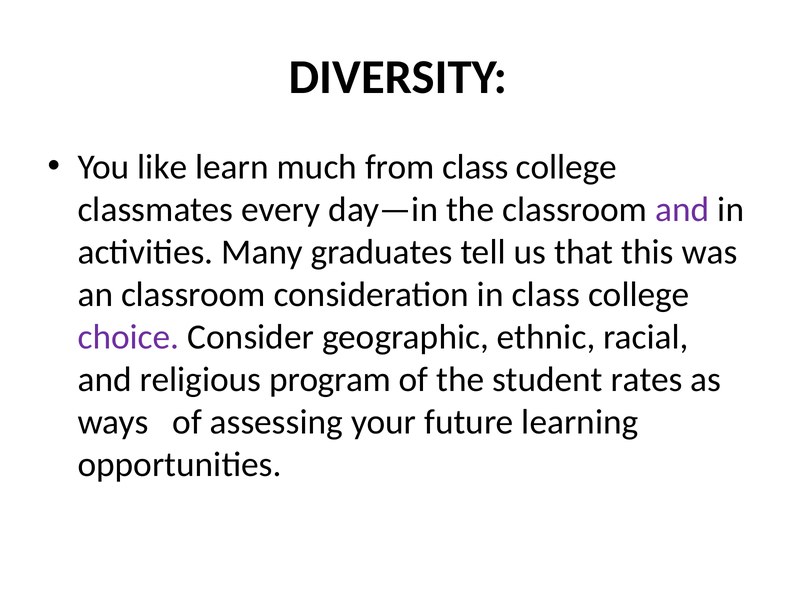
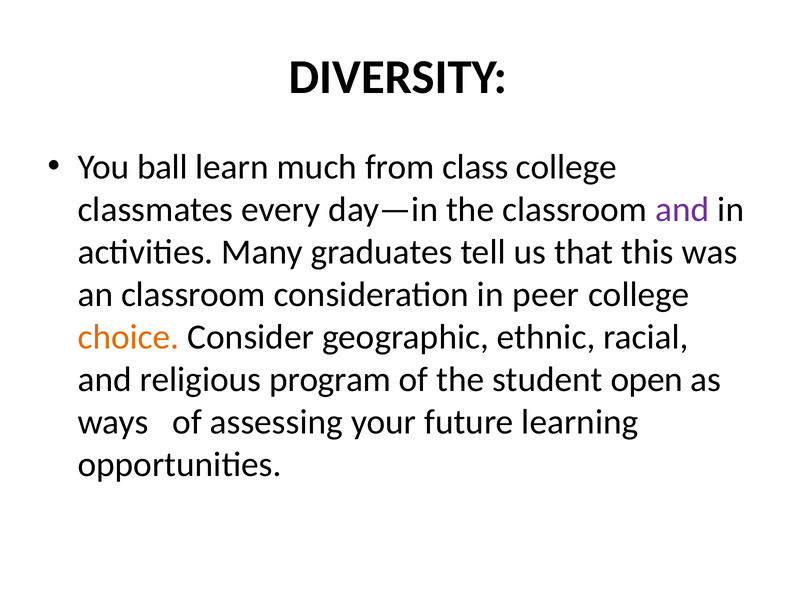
like: like -> ball
in class: class -> peer
choice colour: purple -> orange
rates: rates -> open
